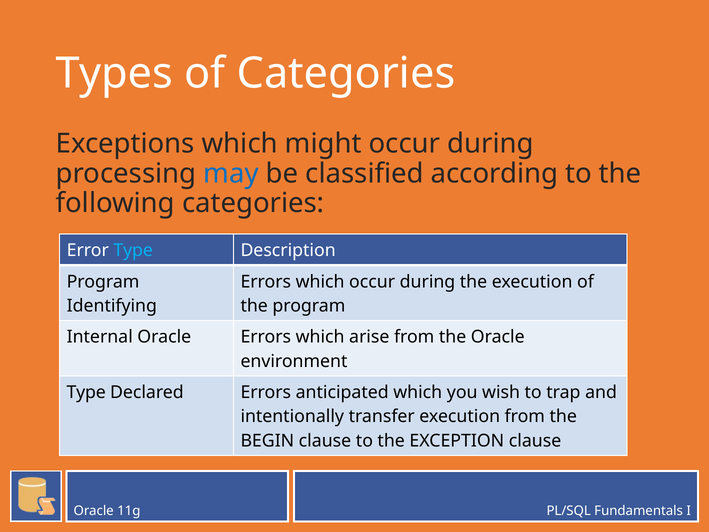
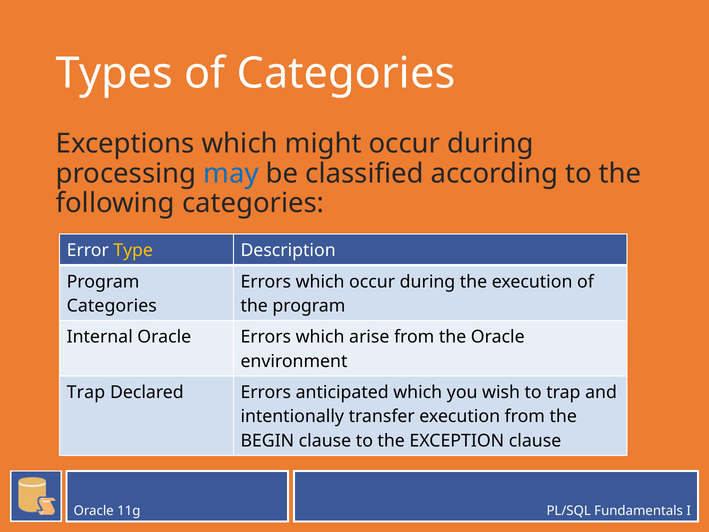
Type at (133, 250) colour: light blue -> yellow
Identifying at (112, 306): Identifying -> Categories
Type at (86, 392): Type -> Trap
